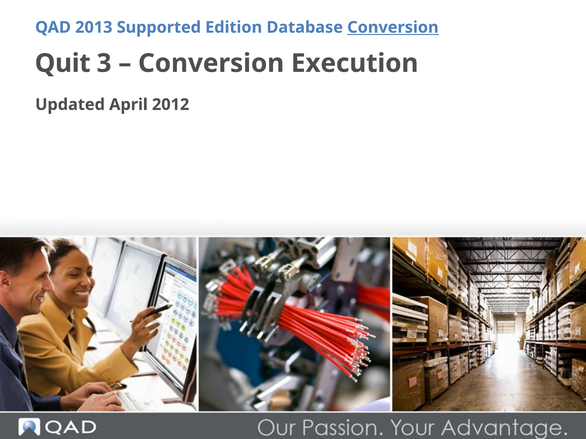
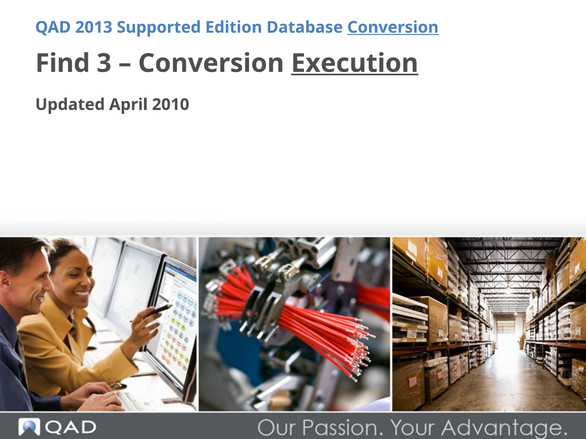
Quit: Quit -> Find
Execution underline: none -> present
2012: 2012 -> 2010
